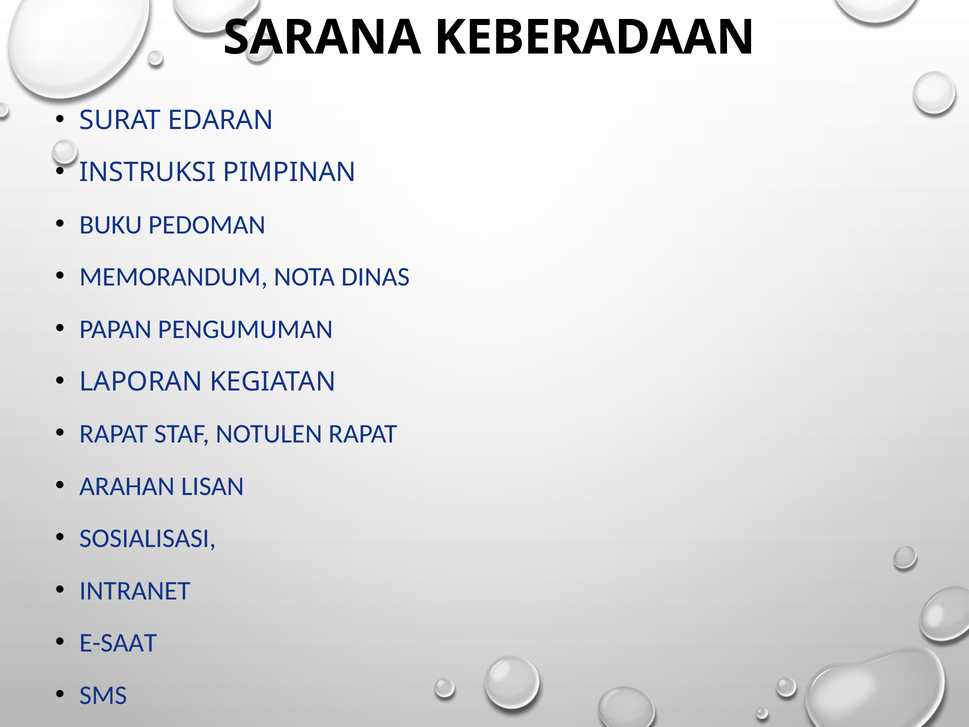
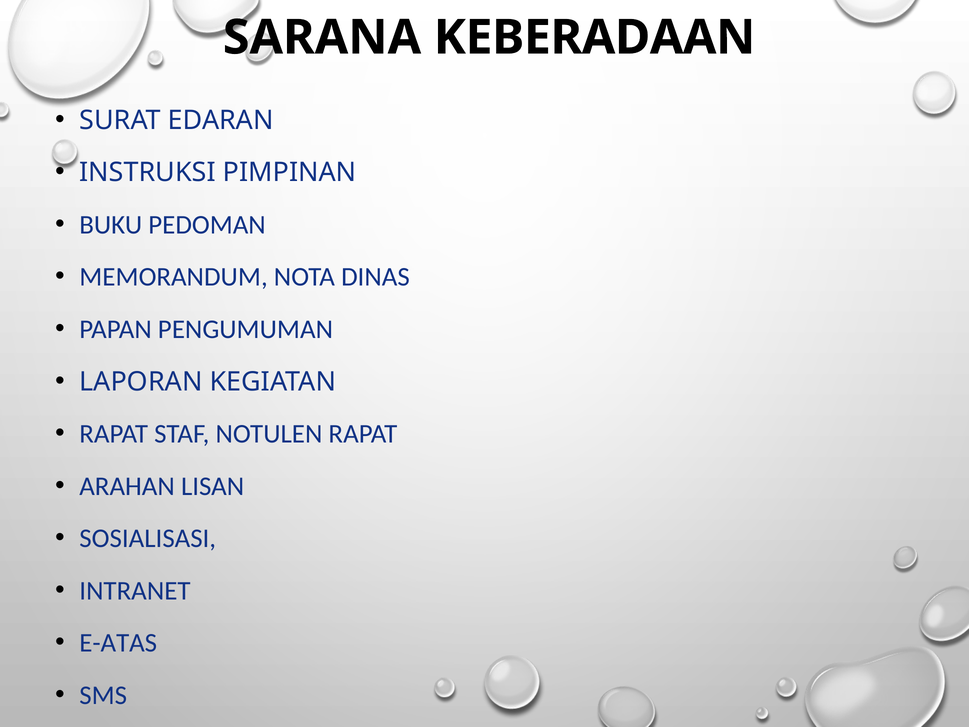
E-SAAT: E-SAAT -> E-ATAS
